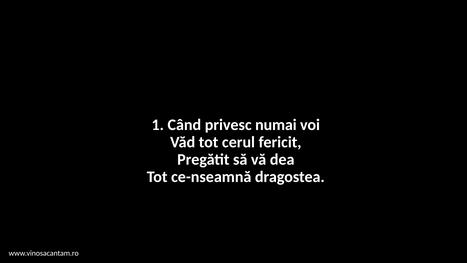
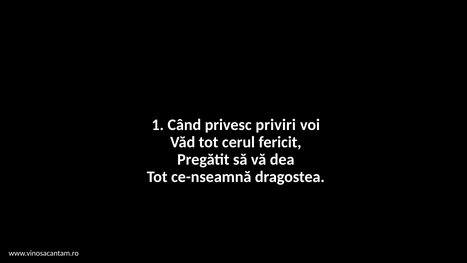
numai: numai -> priviri
